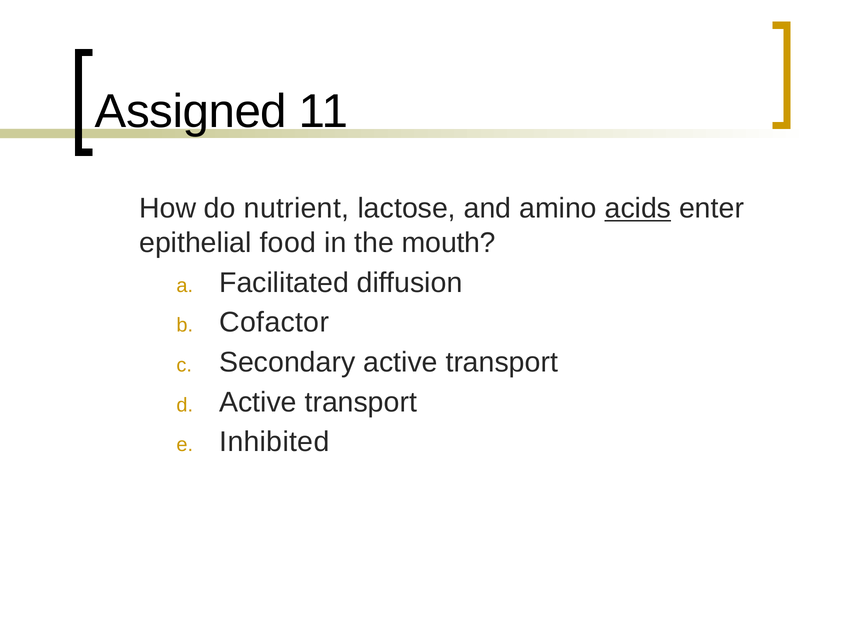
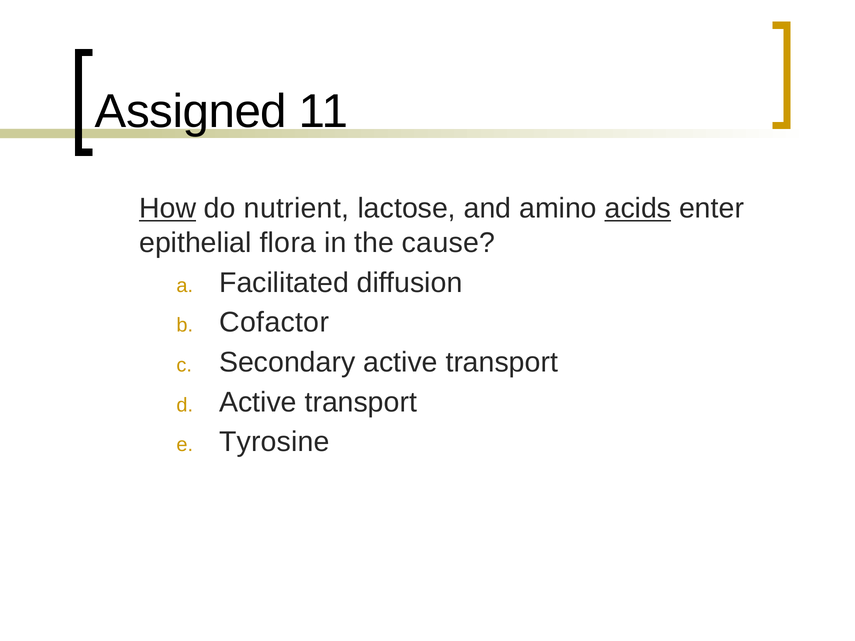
How underline: none -> present
food: food -> flora
mouth: mouth -> cause
Inhibited: Inhibited -> Tyrosine
